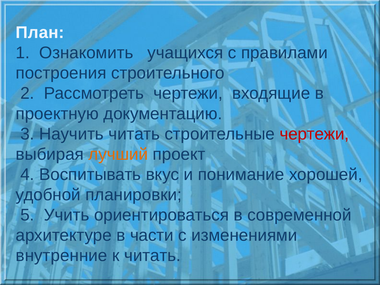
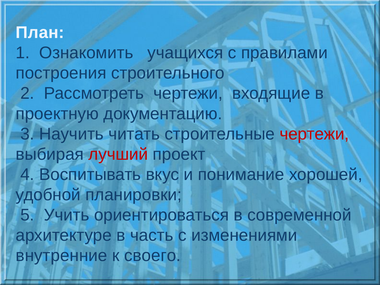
лучший colour: orange -> red
части: части -> часть
к читать: читать -> своего
